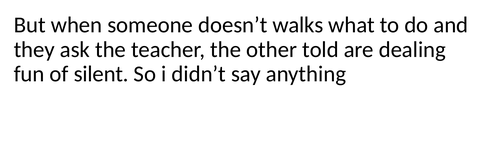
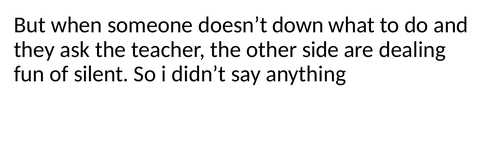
walks: walks -> down
told: told -> side
